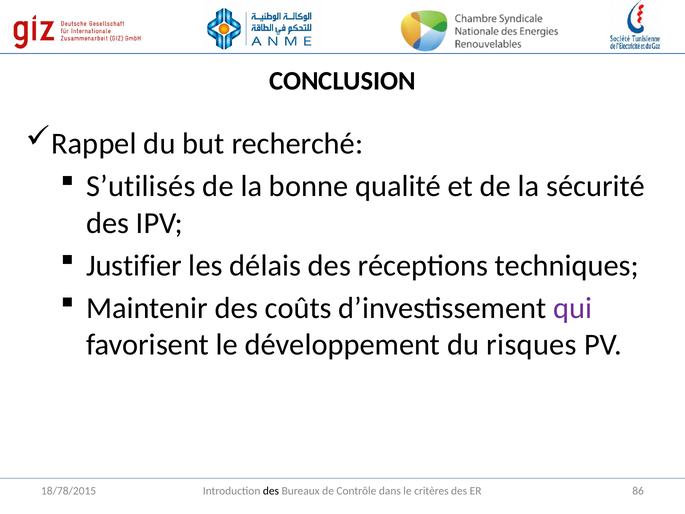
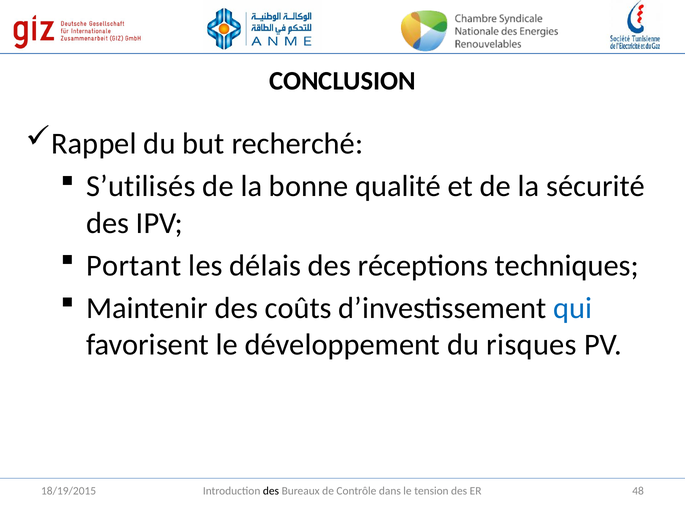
Justifier: Justifier -> Portant
qui colour: purple -> blue
critères: critères -> tension
86: 86 -> 48
18/78/2015: 18/78/2015 -> 18/19/2015
